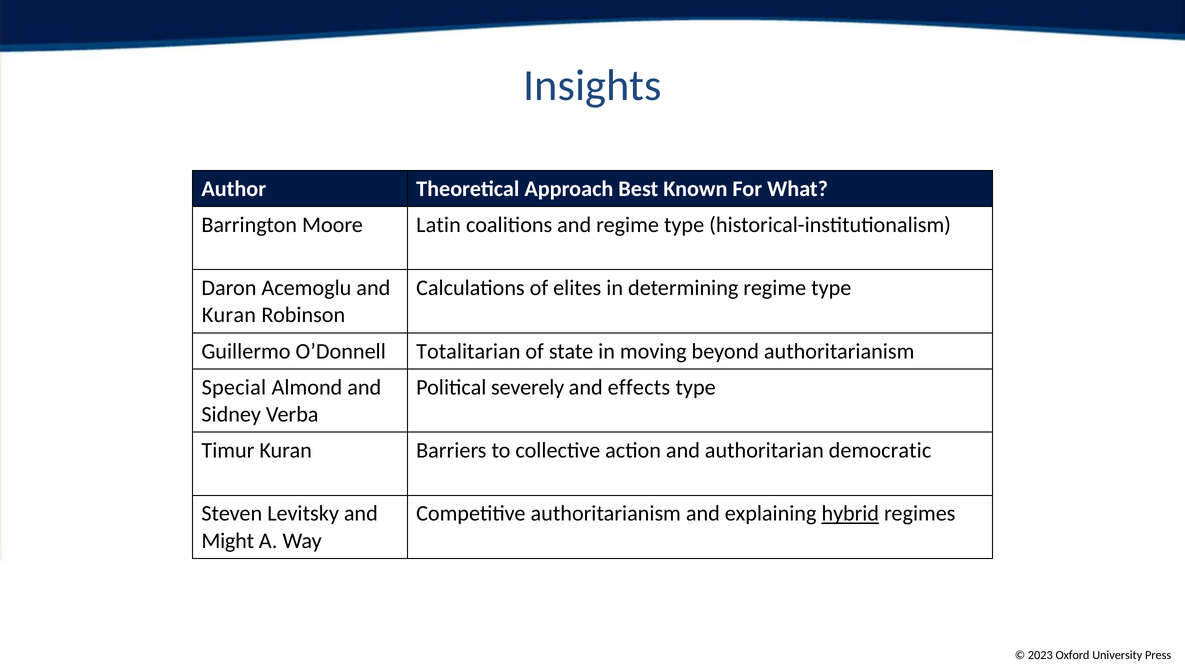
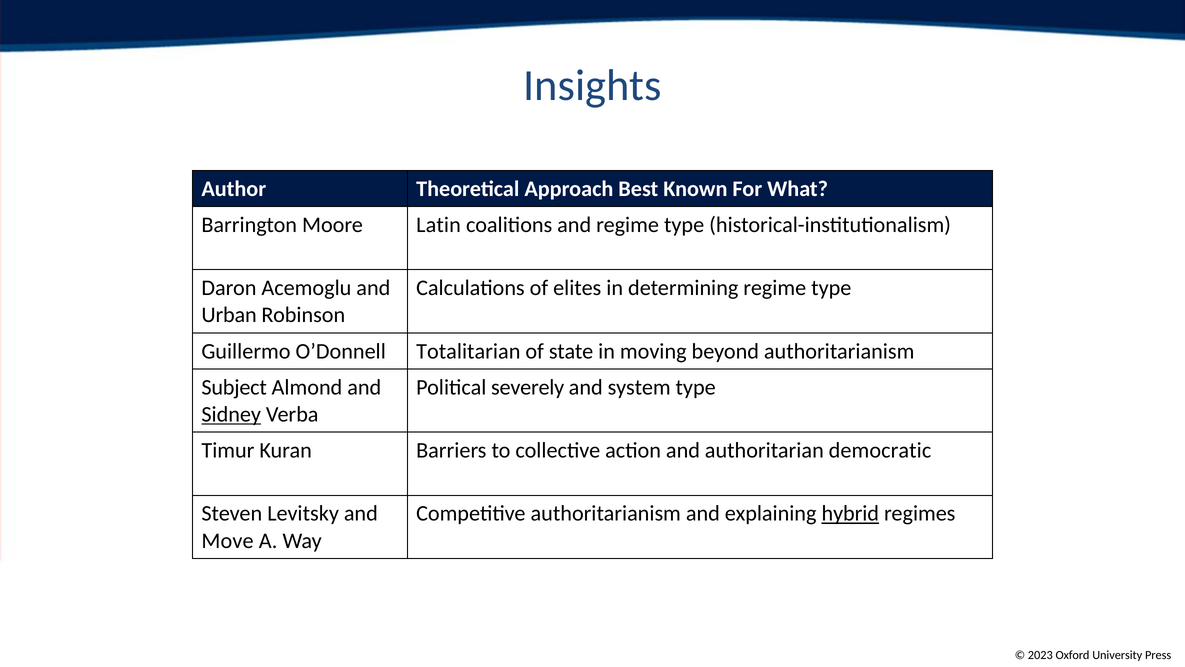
Kuran at (229, 315): Kuran -> Urban
Special: Special -> Subject
effects: effects -> system
Sidney underline: none -> present
Might: Might -> Move
